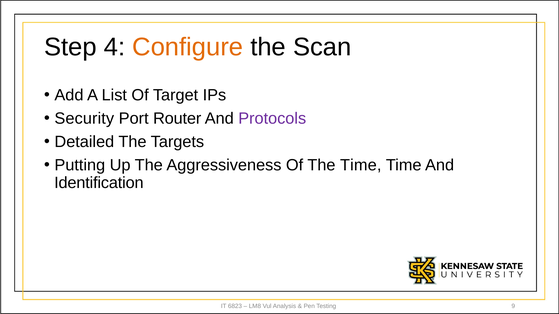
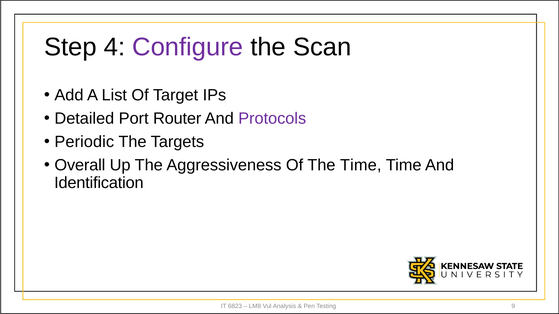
Configure colour: orange -> purple
Security: Security -> Detailed
Detailed: Detailed -> Periodic
Putting: Putting -> Overall
